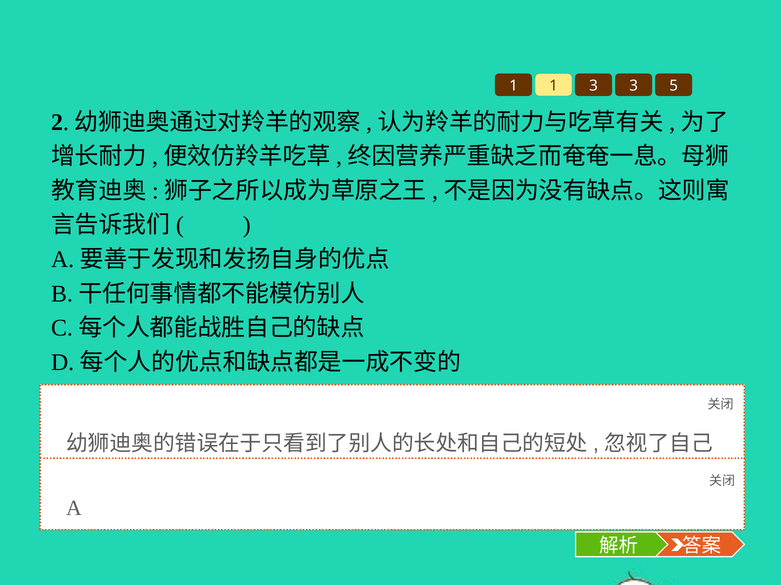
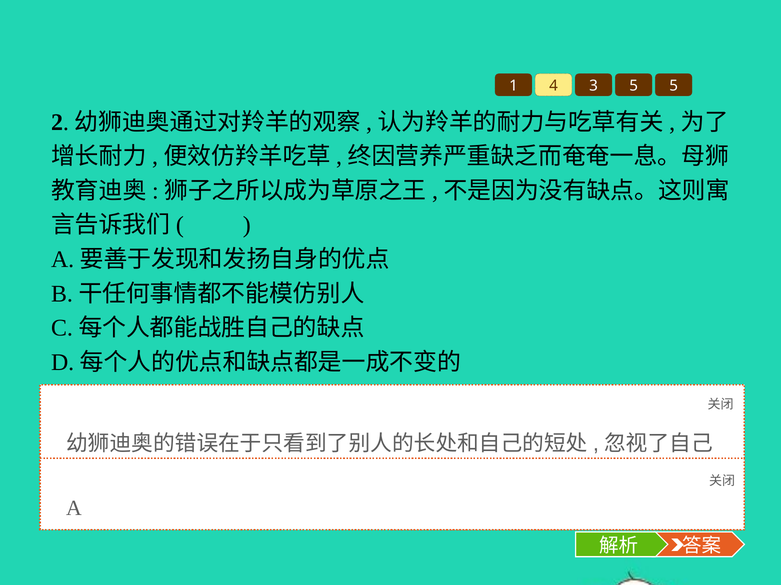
1 1: 1 -> 4
3 3: 3 -> 5
